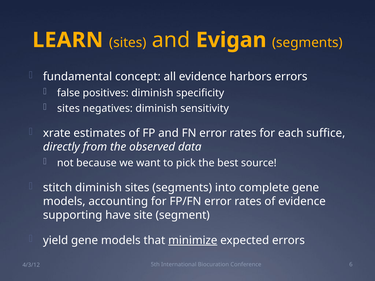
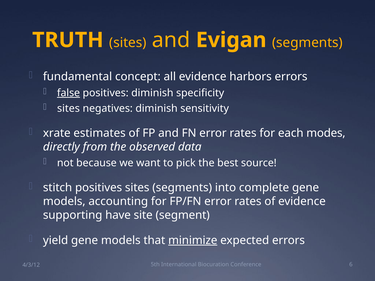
LEARN: LEARN -> TRUTH
false underline: none -> present
suffice: suffice -> modes
stitch diminish: diminish -> positives
